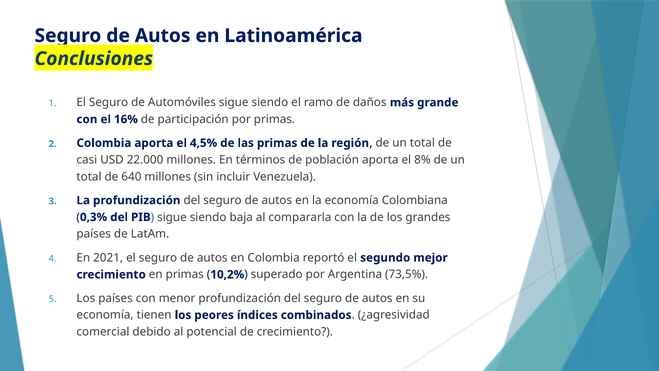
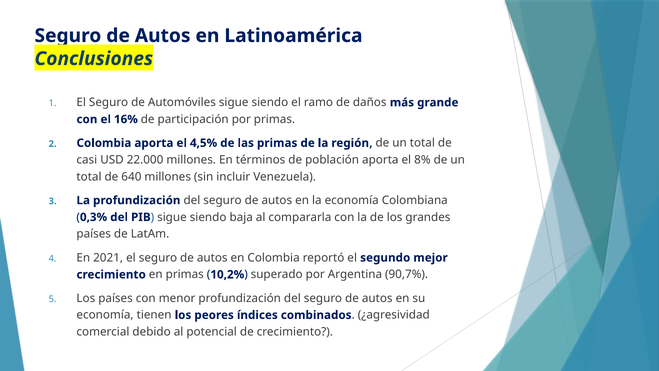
73,5%: 73,5% -> 90,7%
